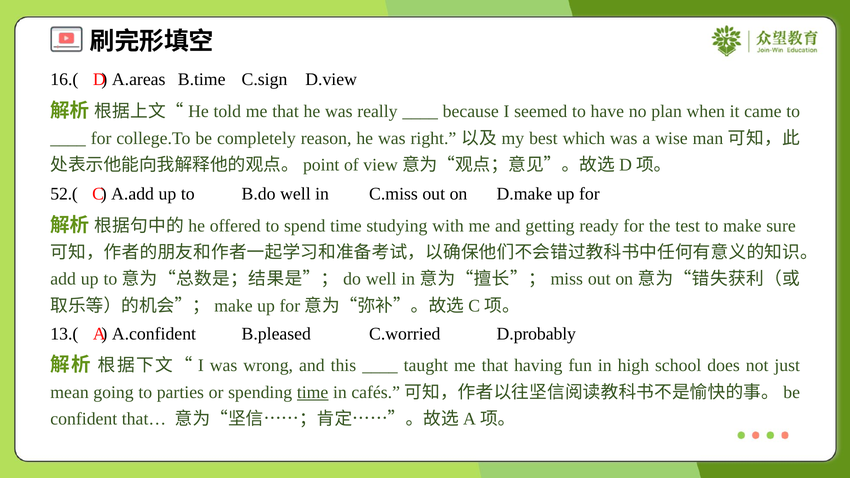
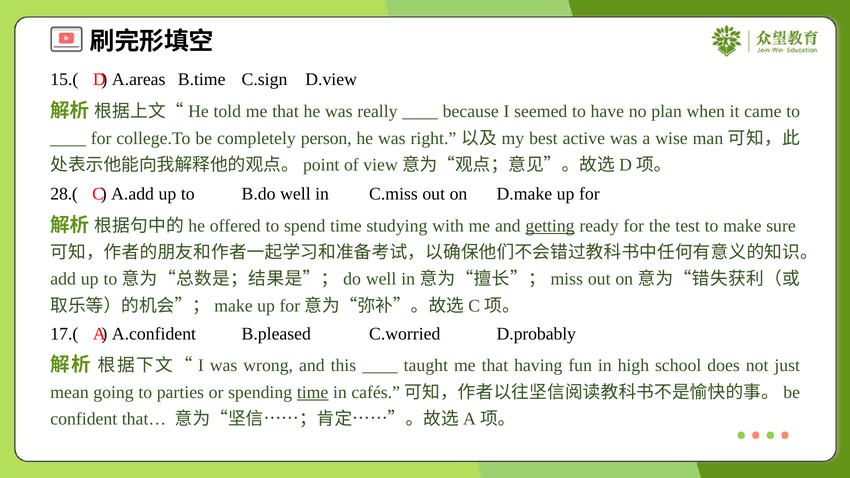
16.(: 16.( -> 15.(
reason: reason -> person
which: which -> active
52.(: 52.( -> 28.(
getting underline: none -> present
13.(: 13.( -> 17.(
